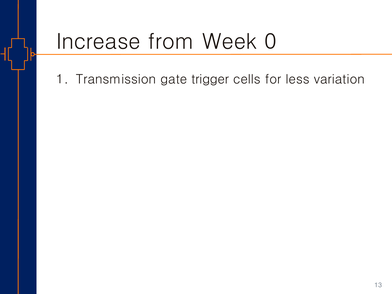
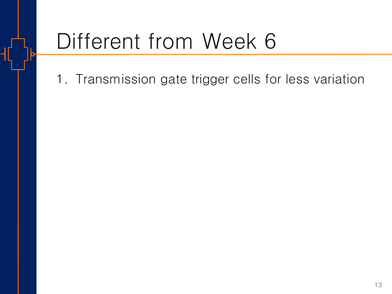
Increase: Increase -> Different
0: 0 -> 6
